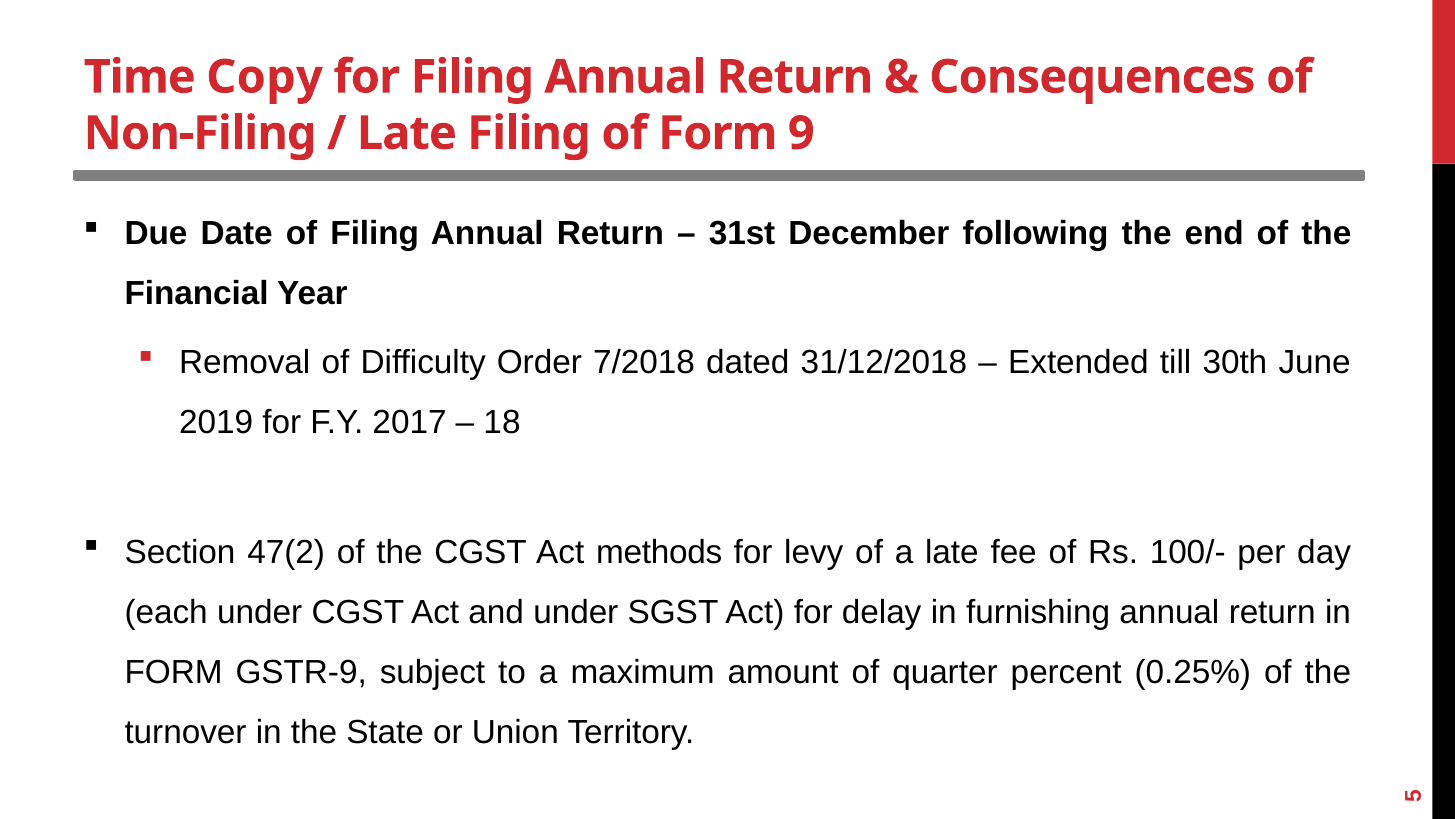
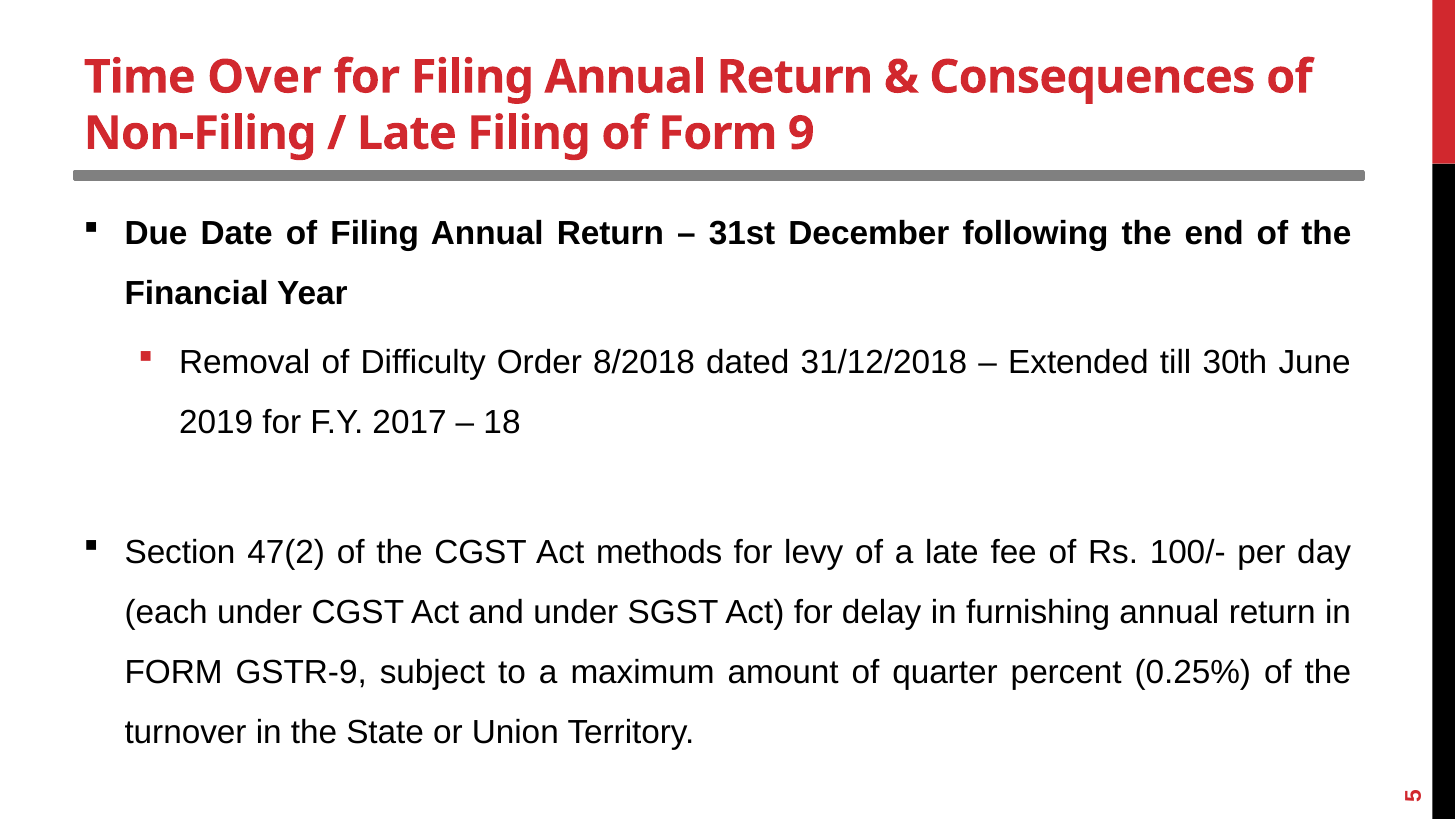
Copy: Copy -> Over
7/2018: 7/2018 -> 8/2018
